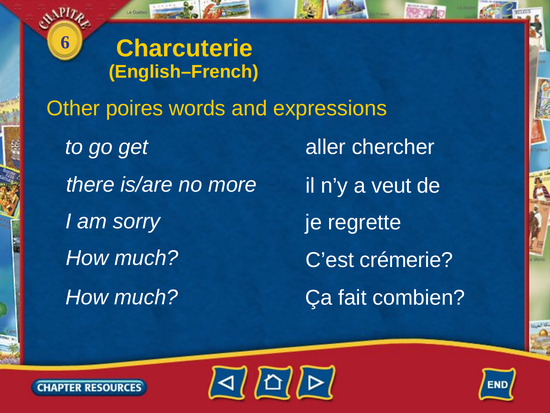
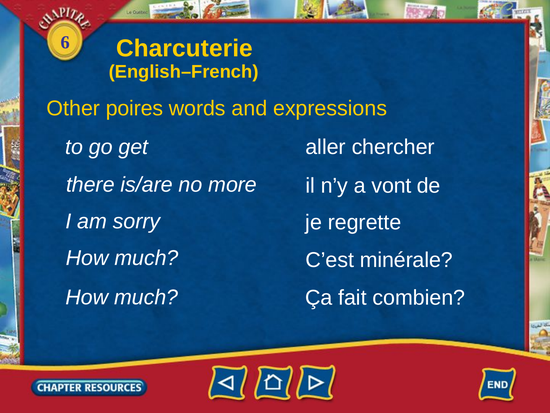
veut: veut -> vont
crémerie: crémerie -> minérale
